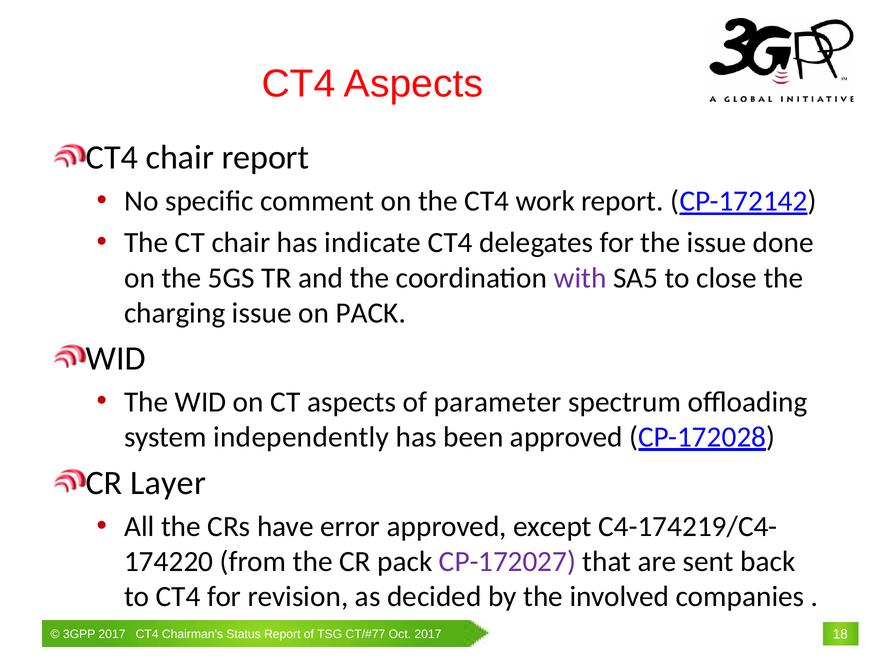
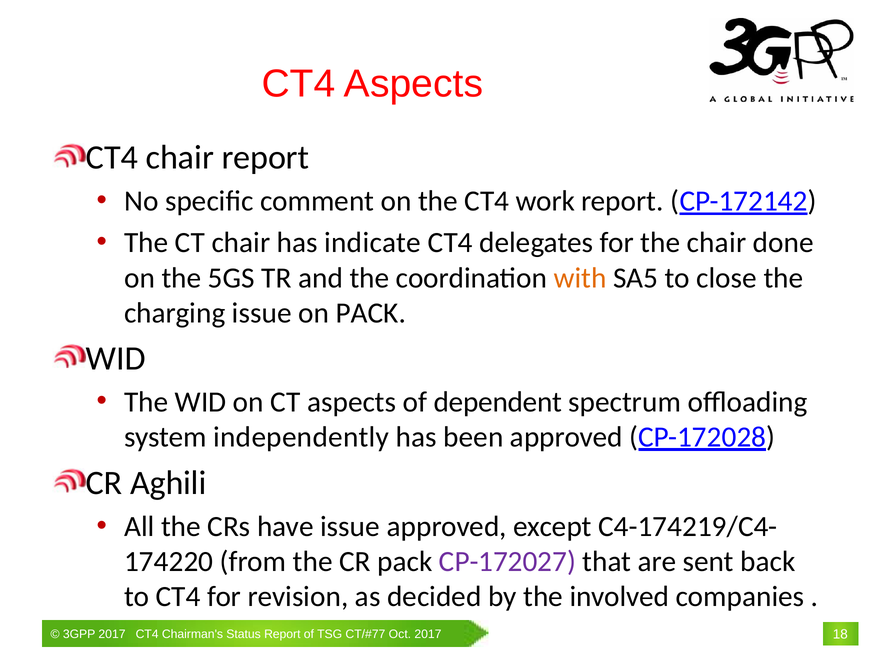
the issue: issue -> chair
with colour: purple -> orange
parameter: parameter -> dependent
Layer: Layer -> Aghili
have error: error -> issue
